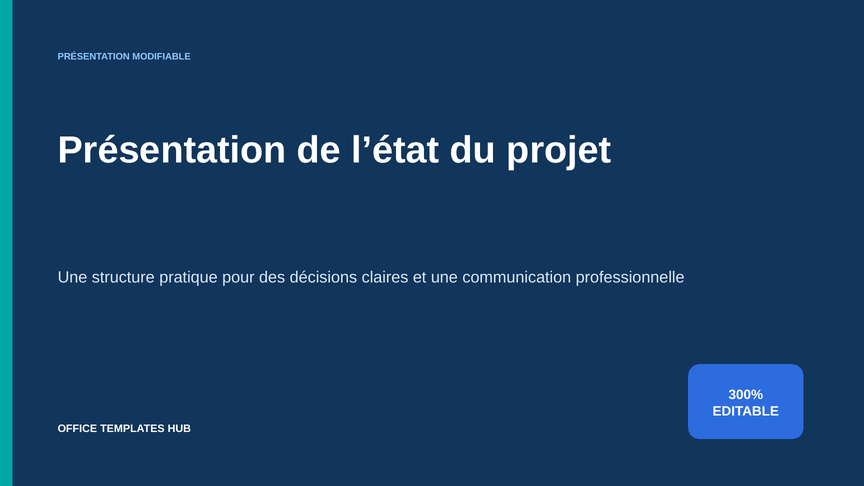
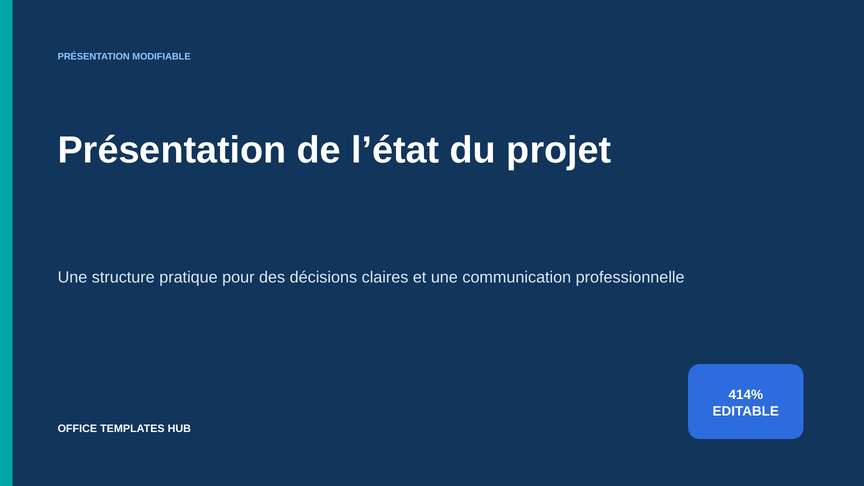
300%: 300% -> 414%
